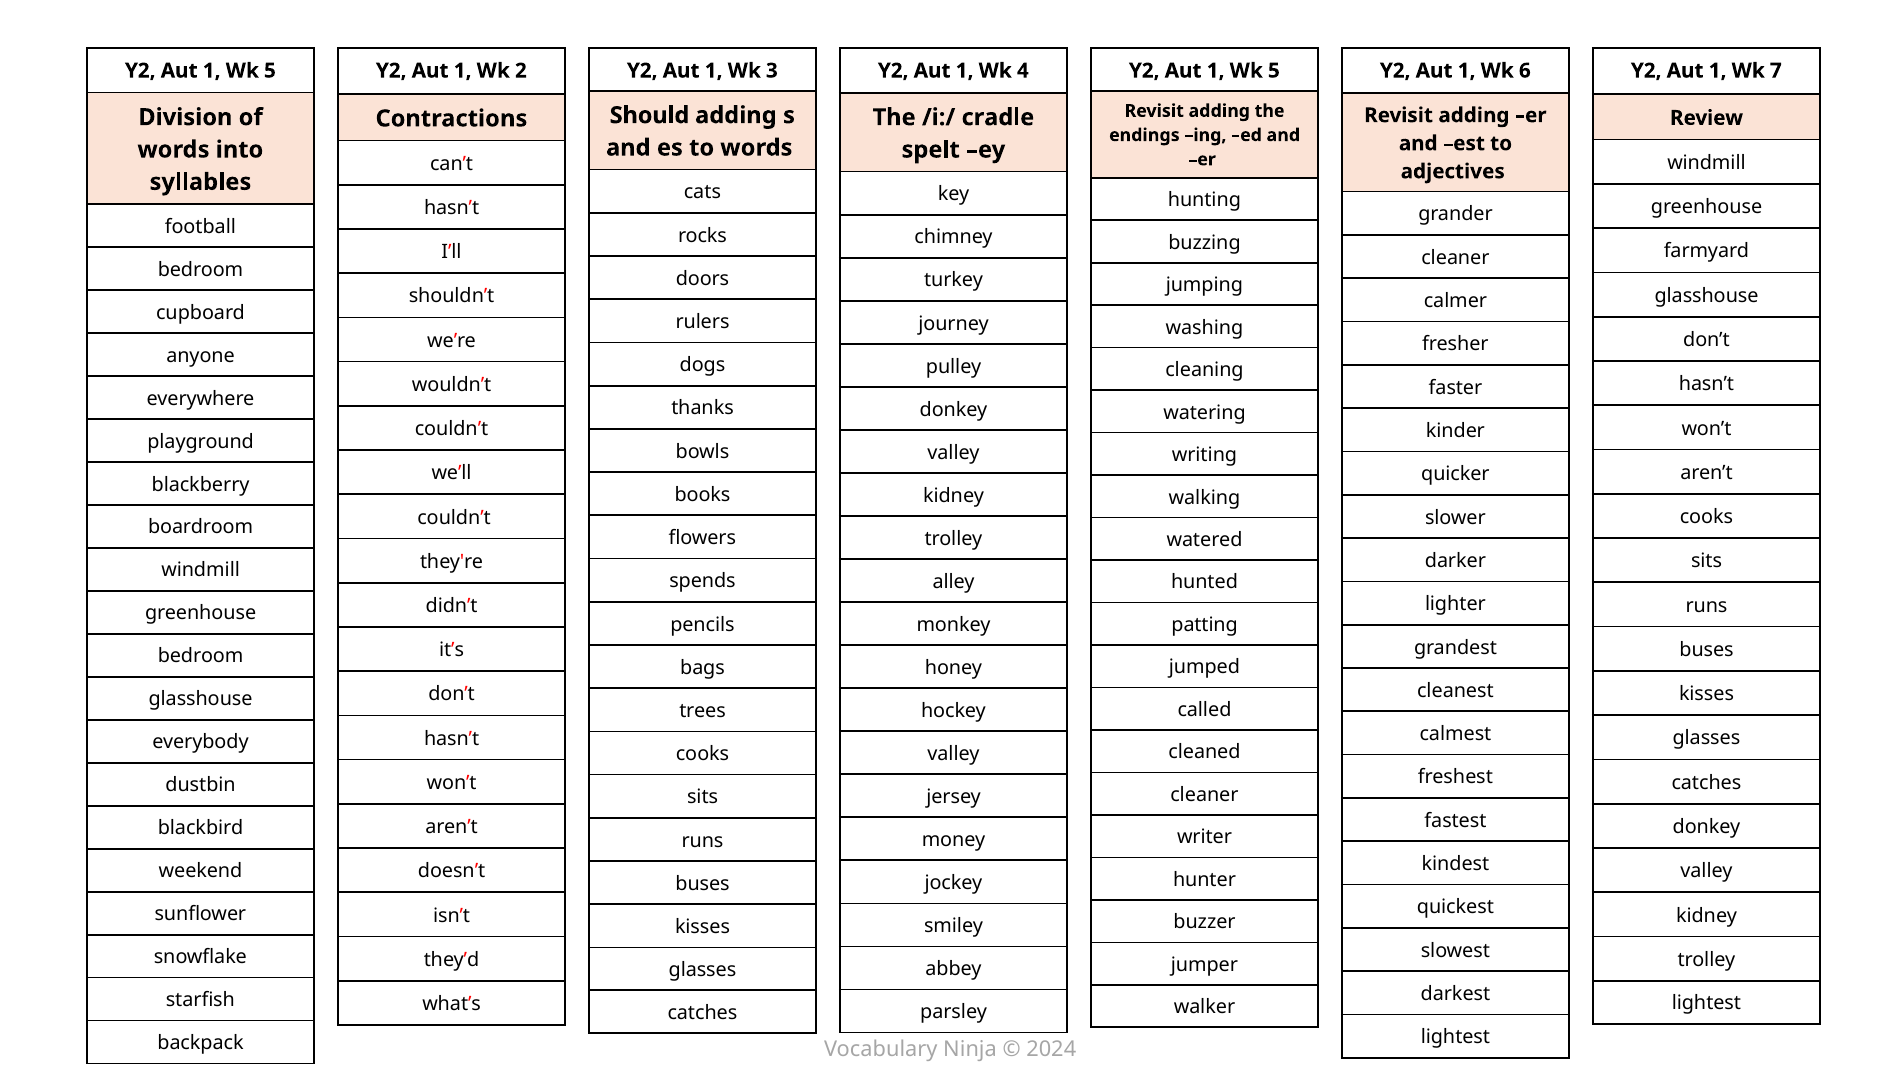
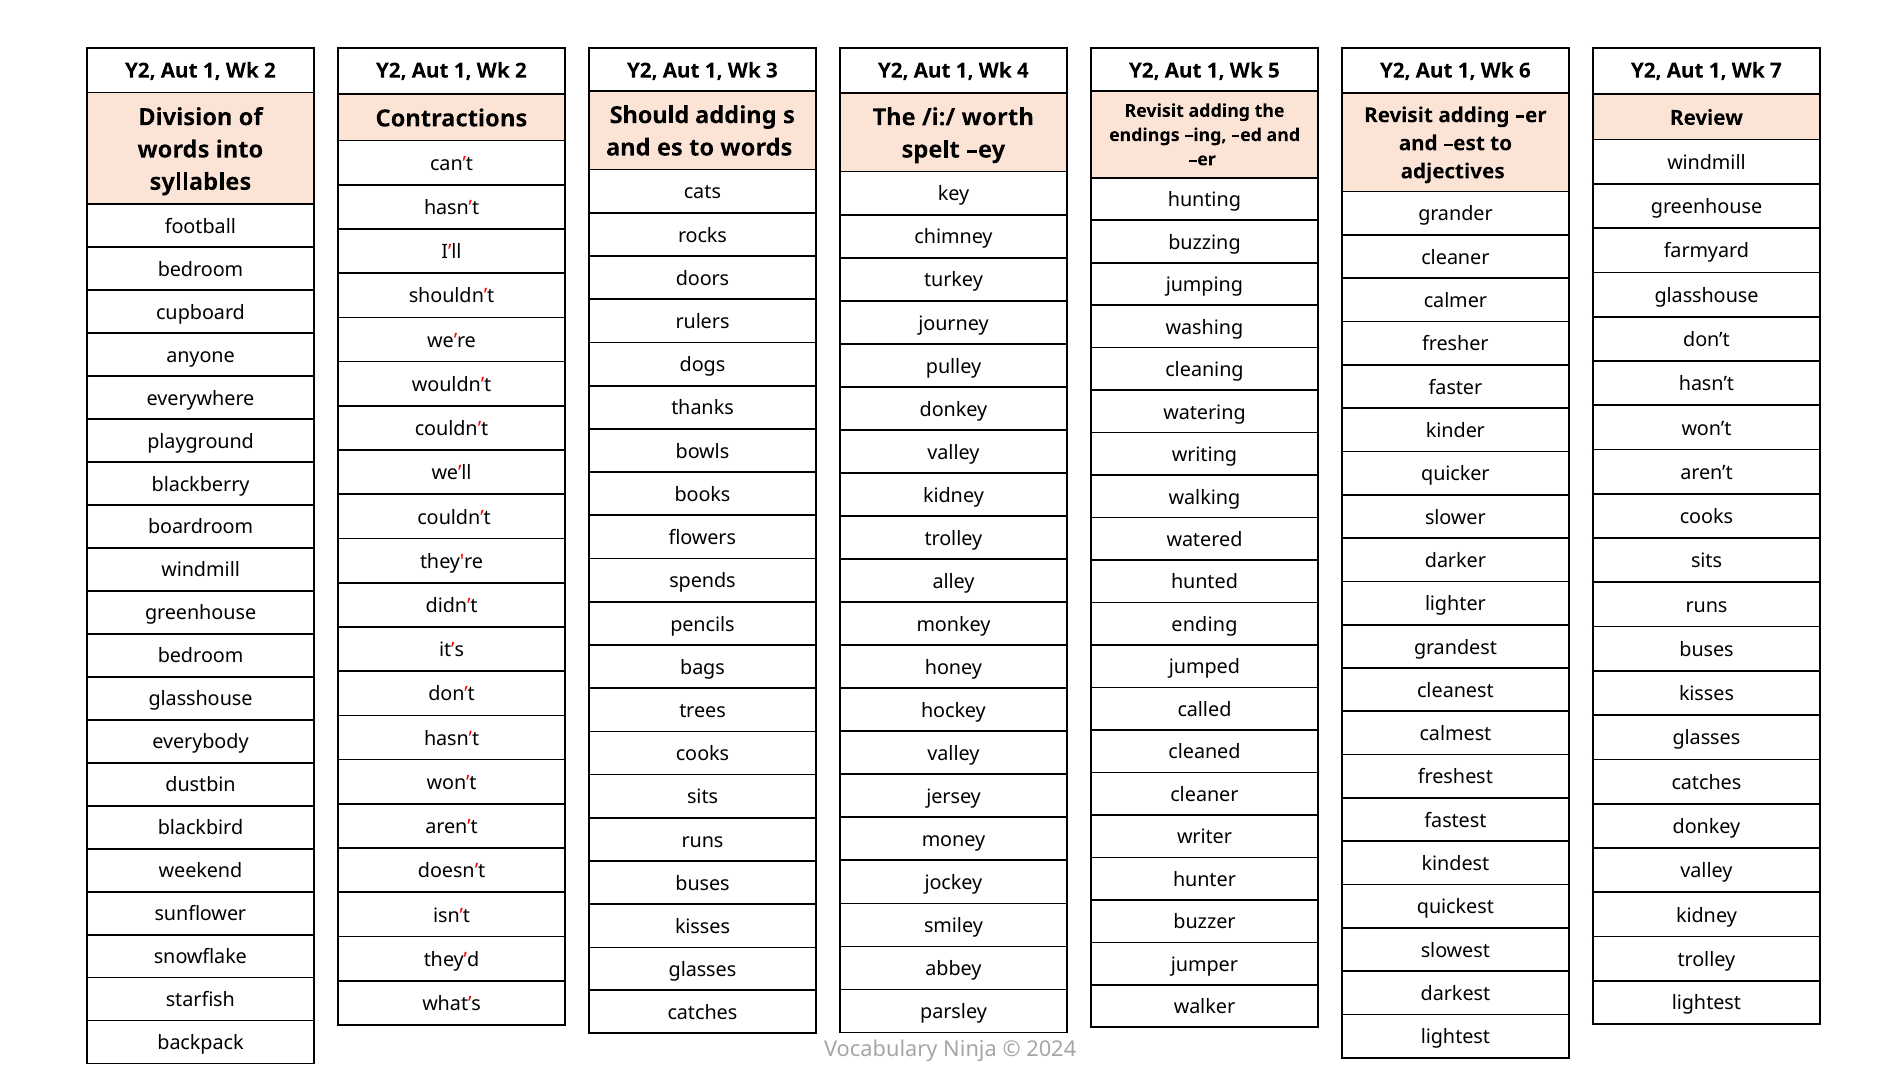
5 at (270, 71): 5 -> 2
cradle: cradle -> worth
patting: patting -> ending
